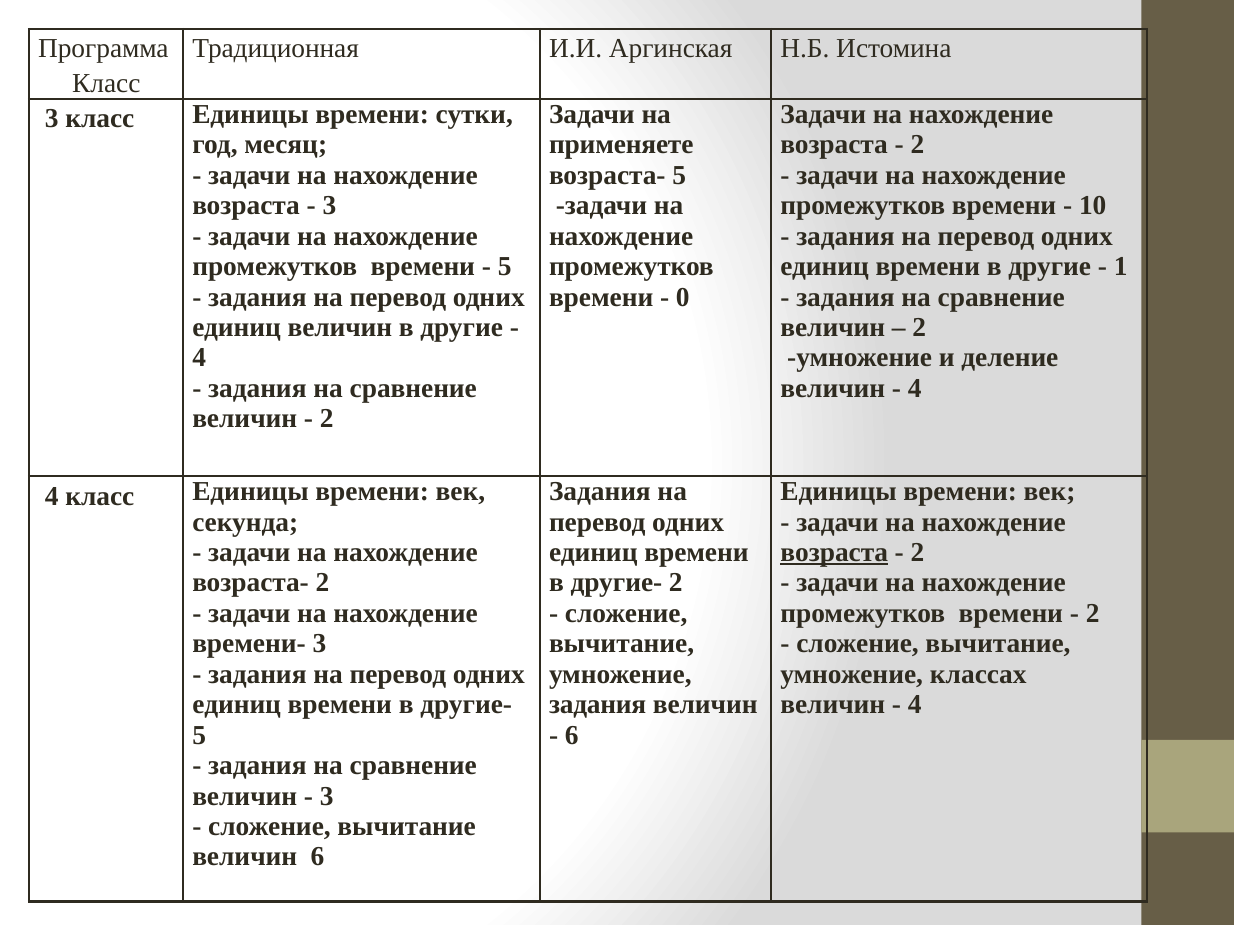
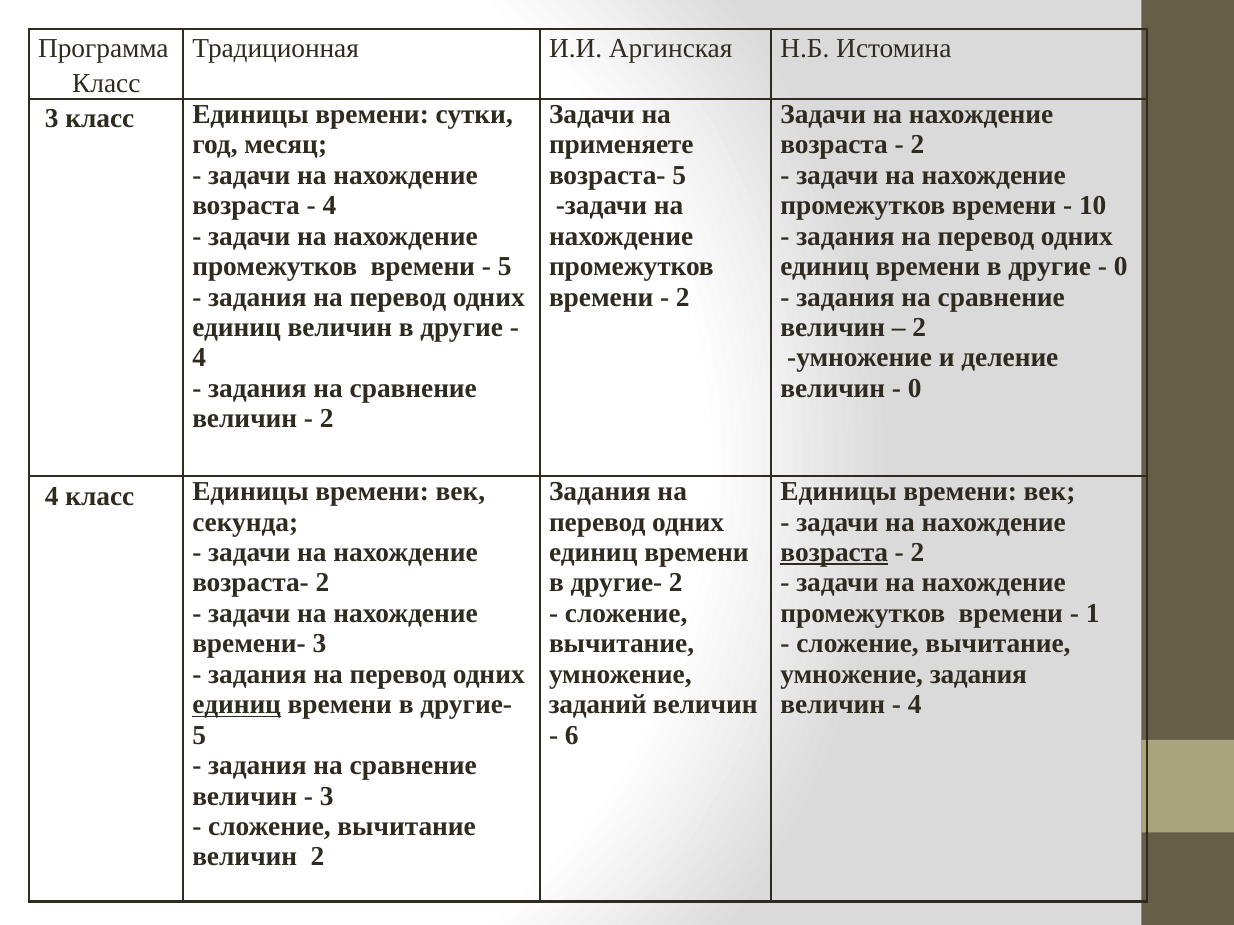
3 at (329, 206): 3 -> 4
1 at (1121, 267): 1 -> 0
0 at (683, 297): 0 -> 2
4 at (915, 389): 4 -> 0
2 at (1093, 614): 2 -> 1
умножение классах: классах -> задания
единиц at (237, 705) underline: none -> present
задания at (598, 705): задания -> заданий
величин 6: 6 -> 2
